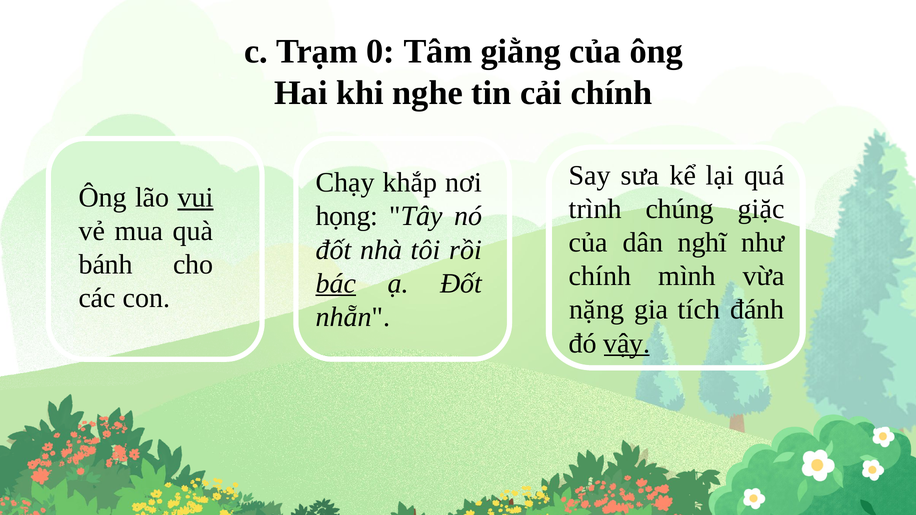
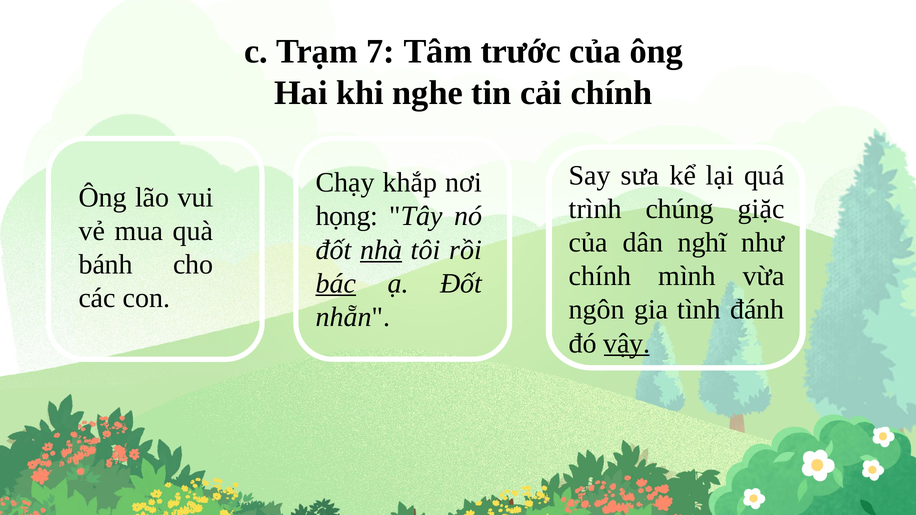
0: 0 -> 7
giằng: giằng -> trước
vui underline: present -> none
nhà underline: none -> present
nặng: nặng -> ngôn
tích: tích -> tình
